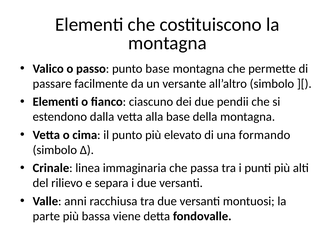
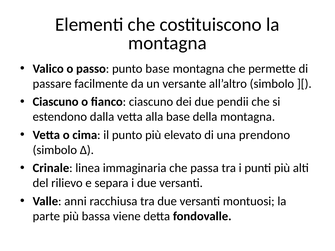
Elementi at (56, 102): Elementi -> Ciascuno
formando: formando -> prendono
